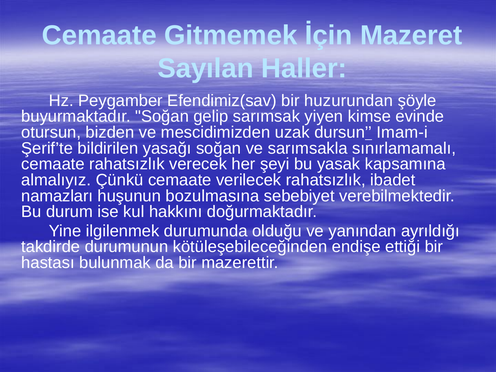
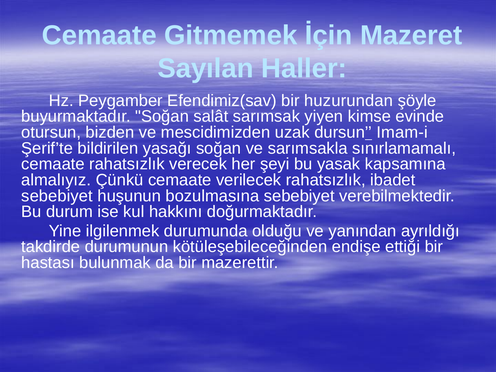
gelip: gelip -> salât
namazları at (57, 196): namazları -> sebebiyet
